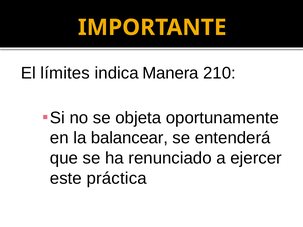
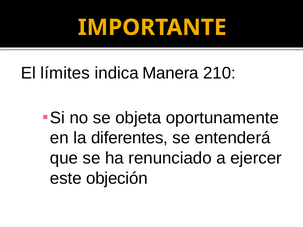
balancear: balancear -> diferentes
práctica: práctica -> objeción
